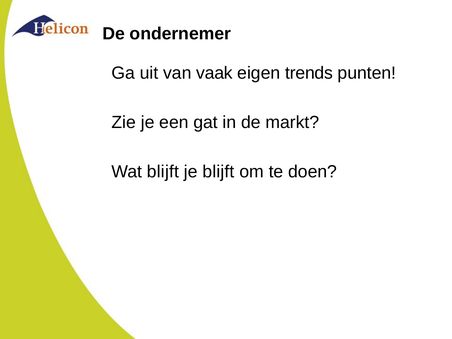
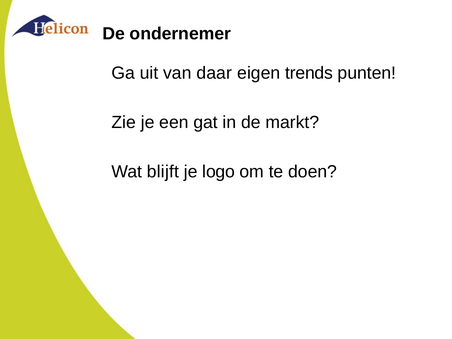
vaak: vaak -> daar
je blijft: blijft -> logo
